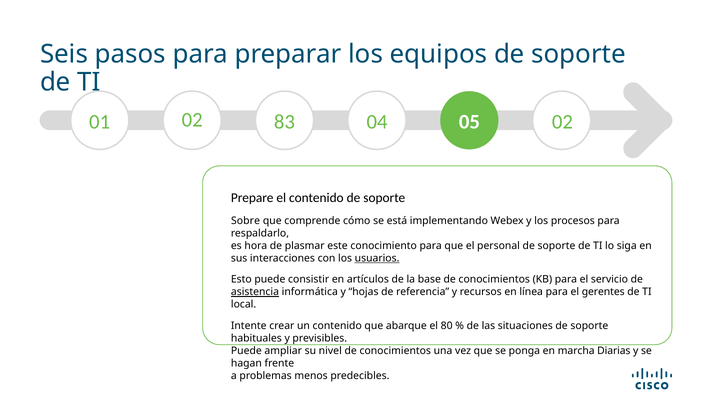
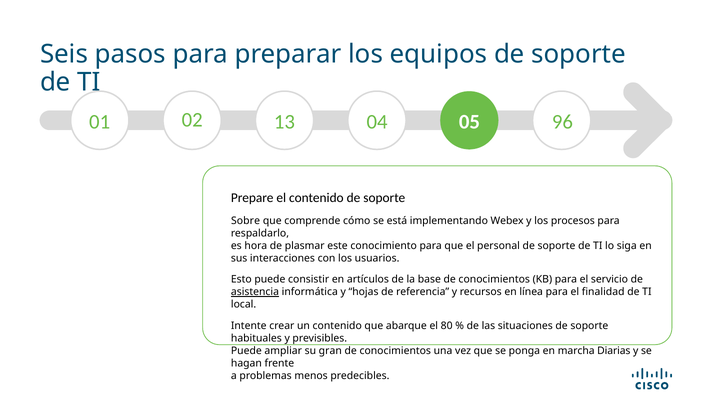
83: 83 -> 13
05 02: 02 -> 96
usuarios underline: present -> none
gerentes: gerentes -> finalidad
nivel: nivel -> gran
